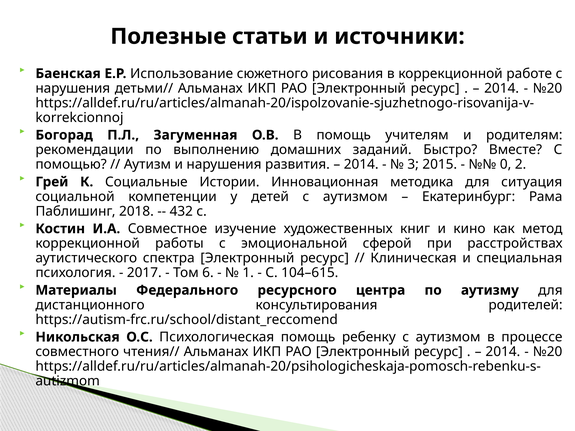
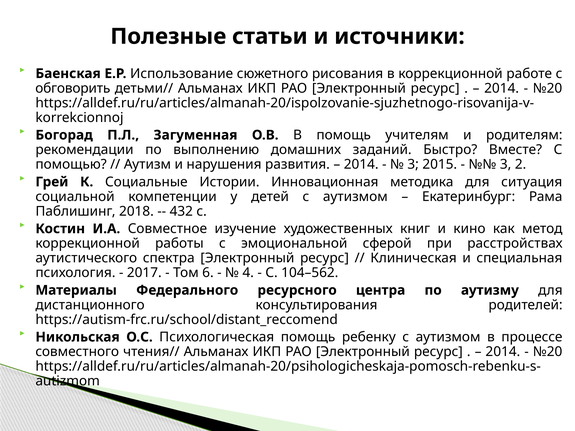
нарушения at (73, 88): нарушения -> обговорить
0 at (506, 164): 0 -> 3
1: 1 -> 4
104–615: 104–615 -> 104–562
